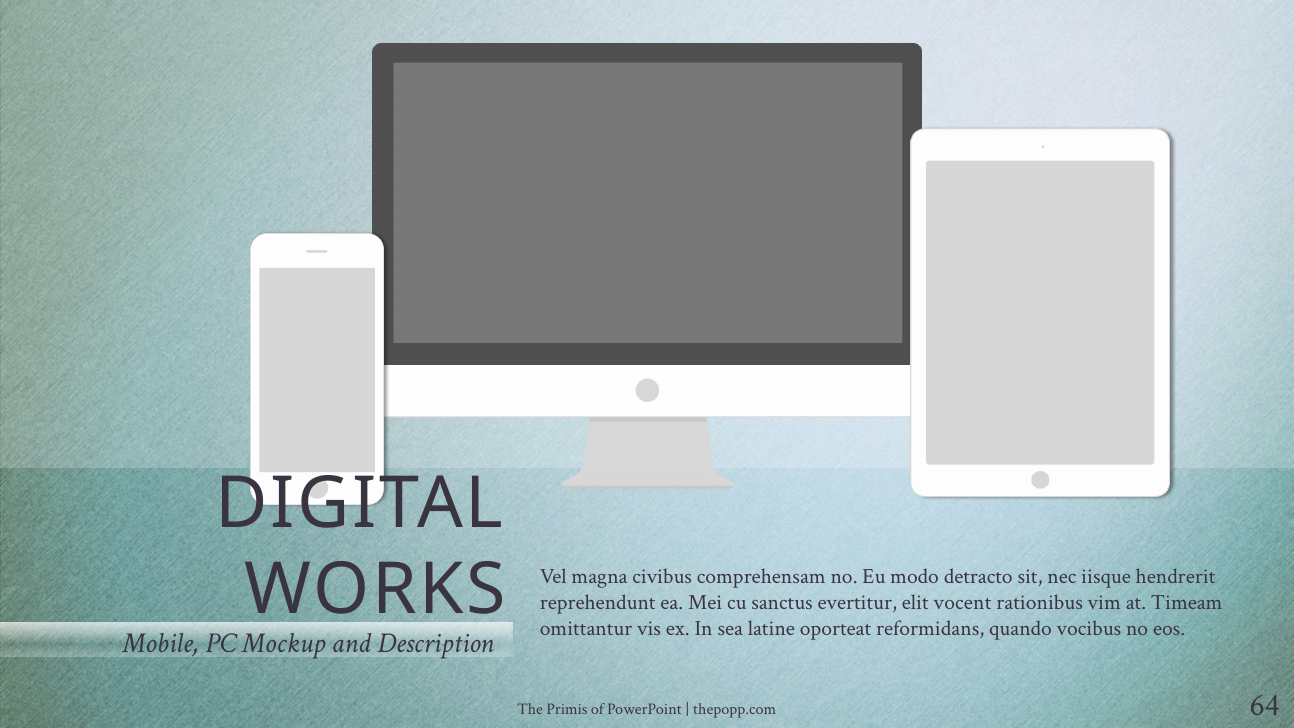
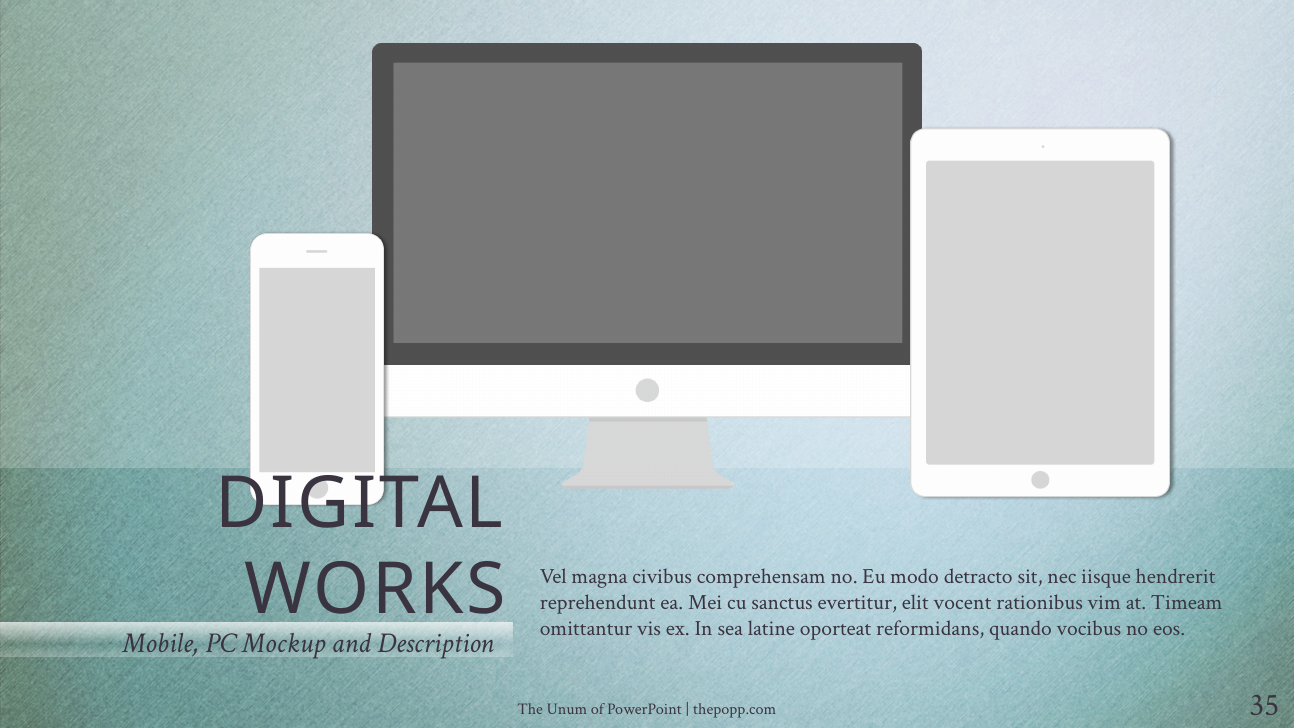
Primis: Primis -> Unum
64: 64 -> 35
